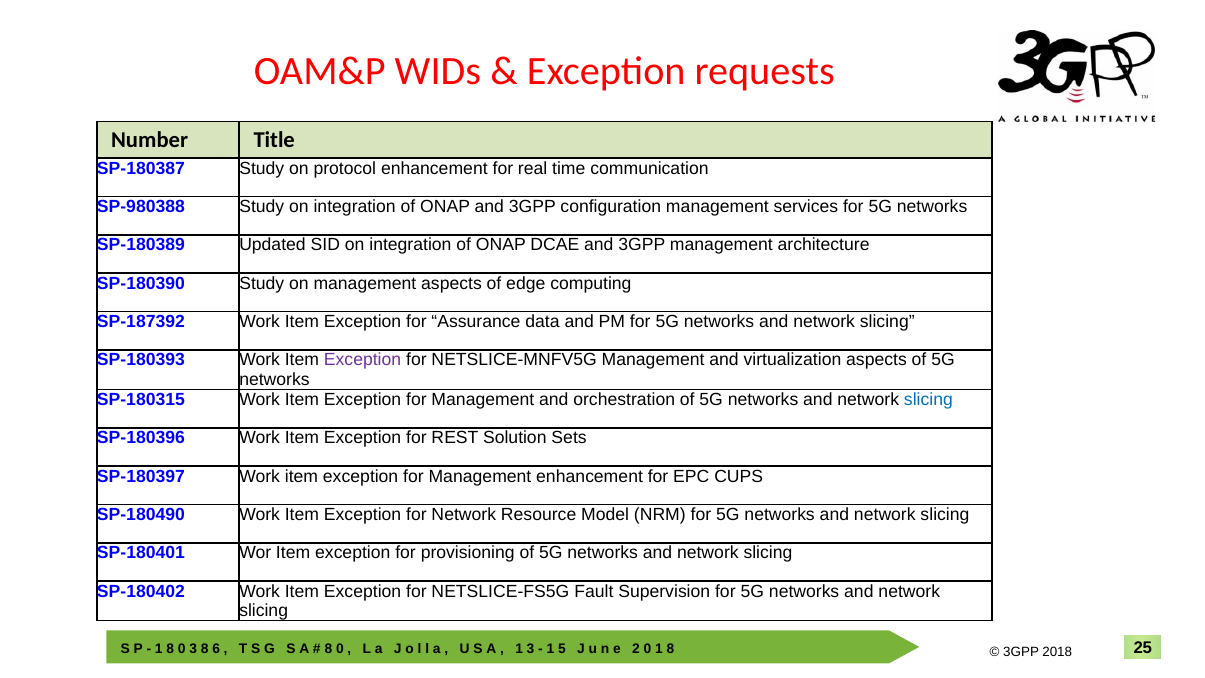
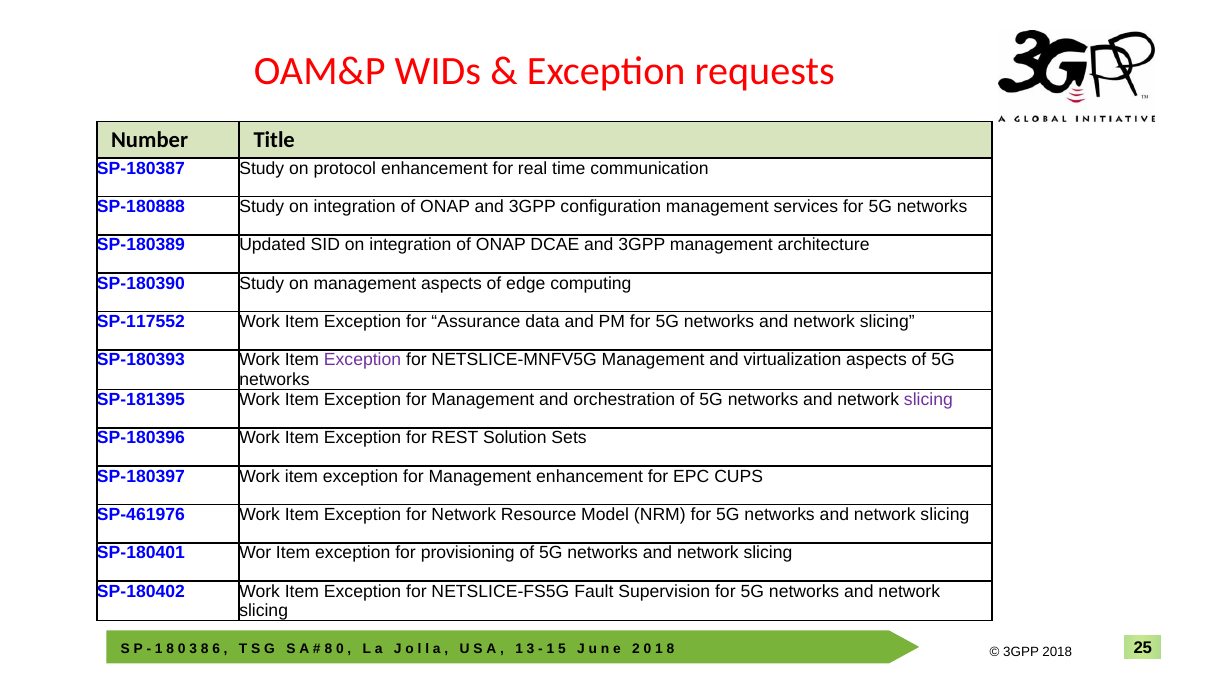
SP-980388: SP-980388 -> SP-180888
SP-187392: SP-187392 -> SP-117552
SP-180315: SP-180315 -> SP-181395
slicing at (928, 400) colour: blue -> purple
SP-180490: SP-180490 -> SP-461976
